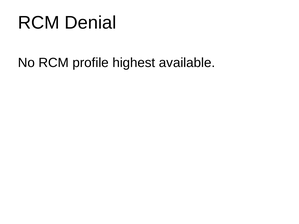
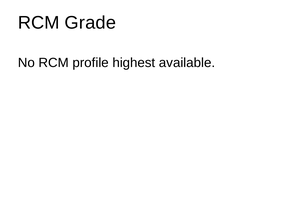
Denial: Denial -> Grade
